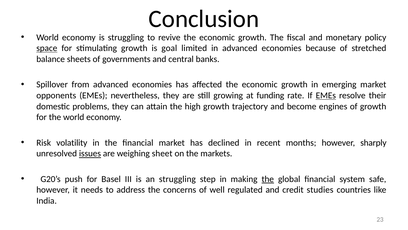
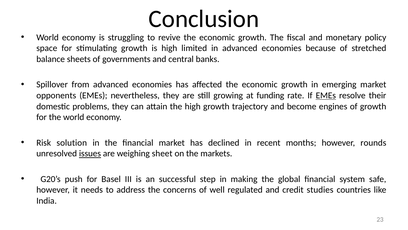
space underline: present -> none
is goal: goal -> high
volatility: volatility -> solution
sharply: sharply -> rounds
an struggling: struggling -> successful
the at (268, 179) underline: present -> none
